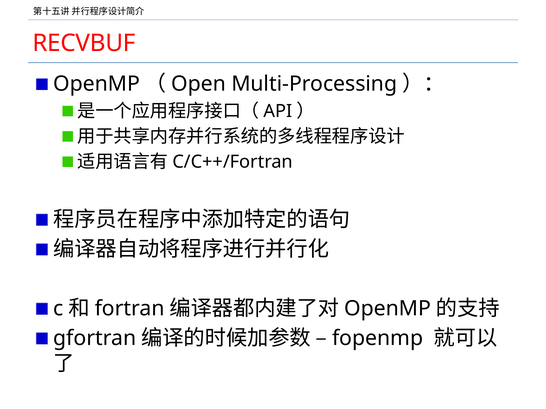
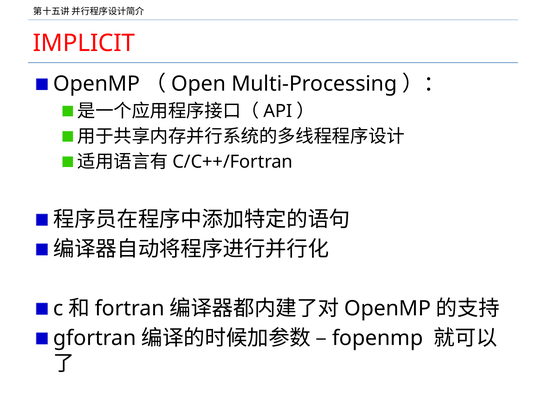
RECVBUF: RECVBUF -> IMPLICIT
